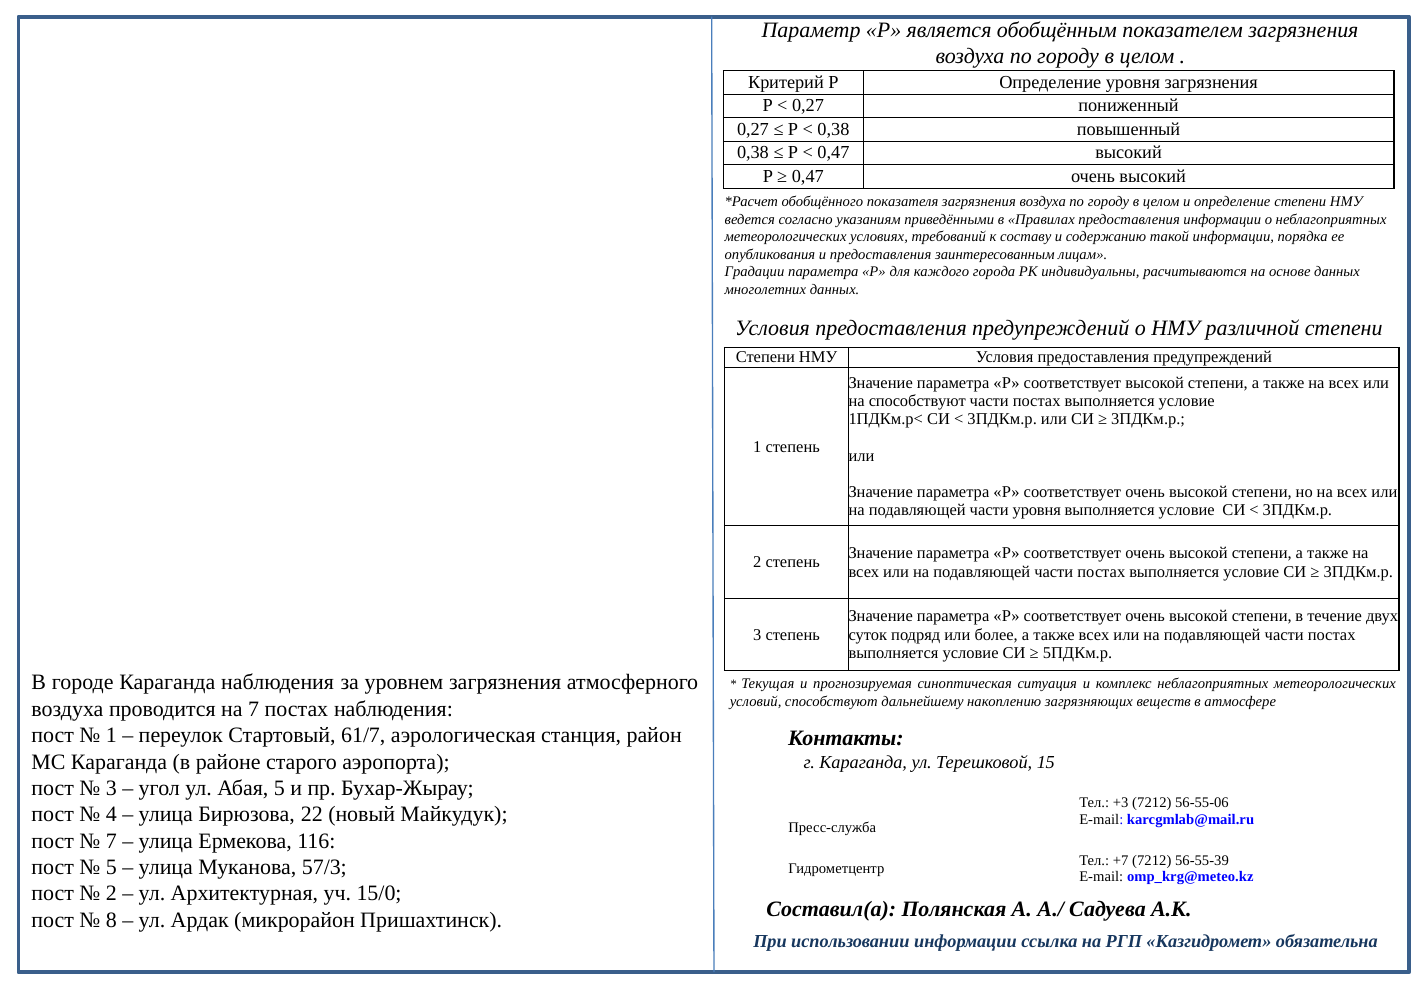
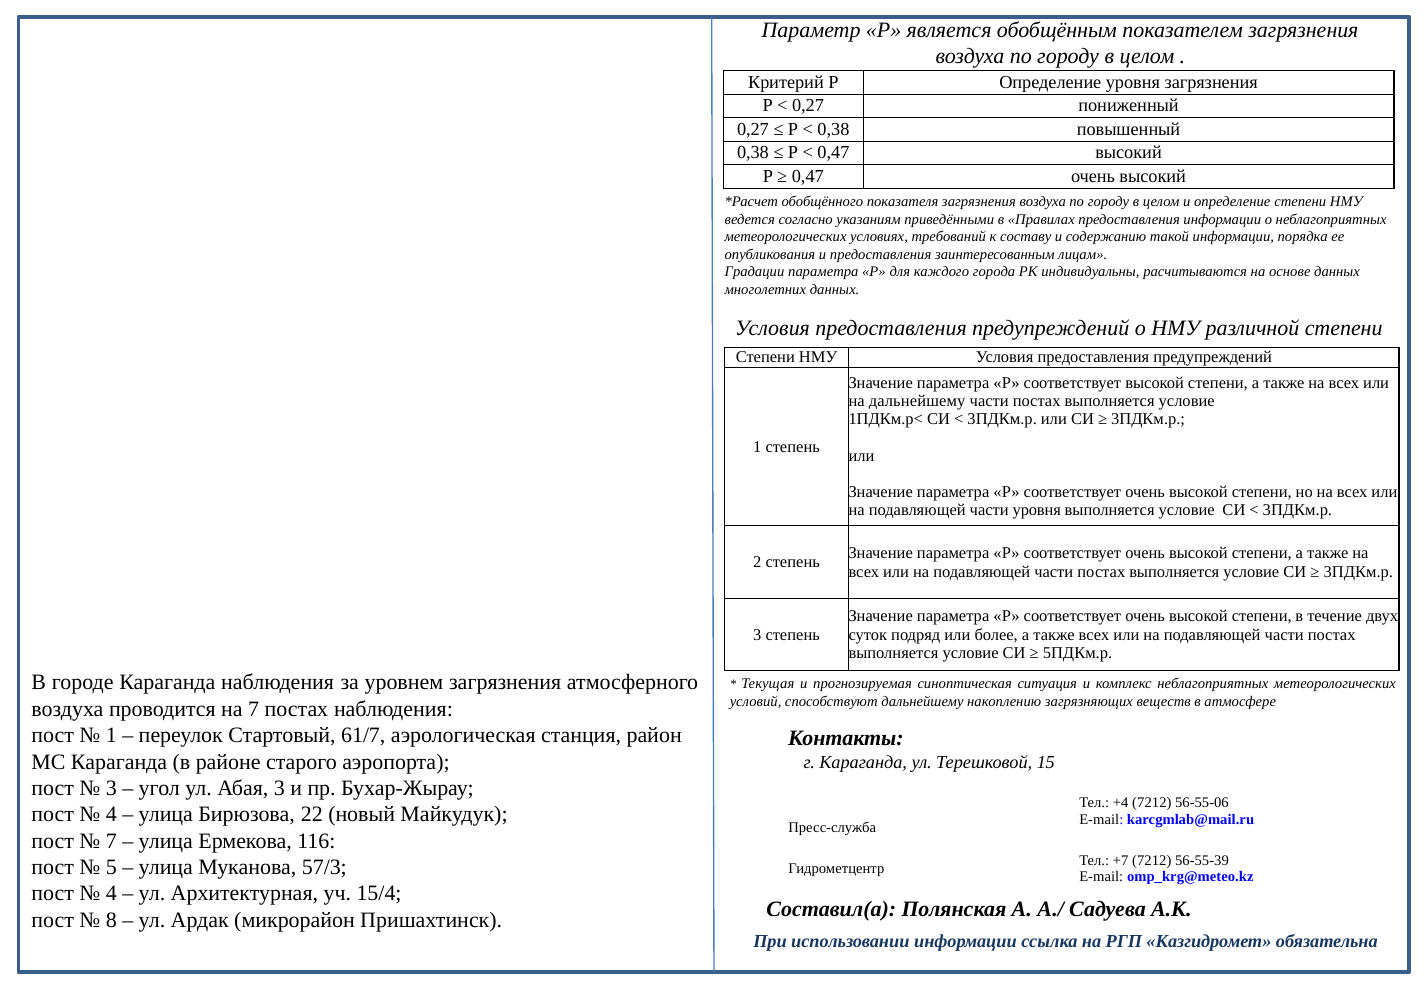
на способствуют: способствуют -> дальнейшему
Абая 5: 5 -> 3
+3: +3 -> +4
2 at (111, 893): 2 -> 4
15/0: 15/0 -> 15/4
